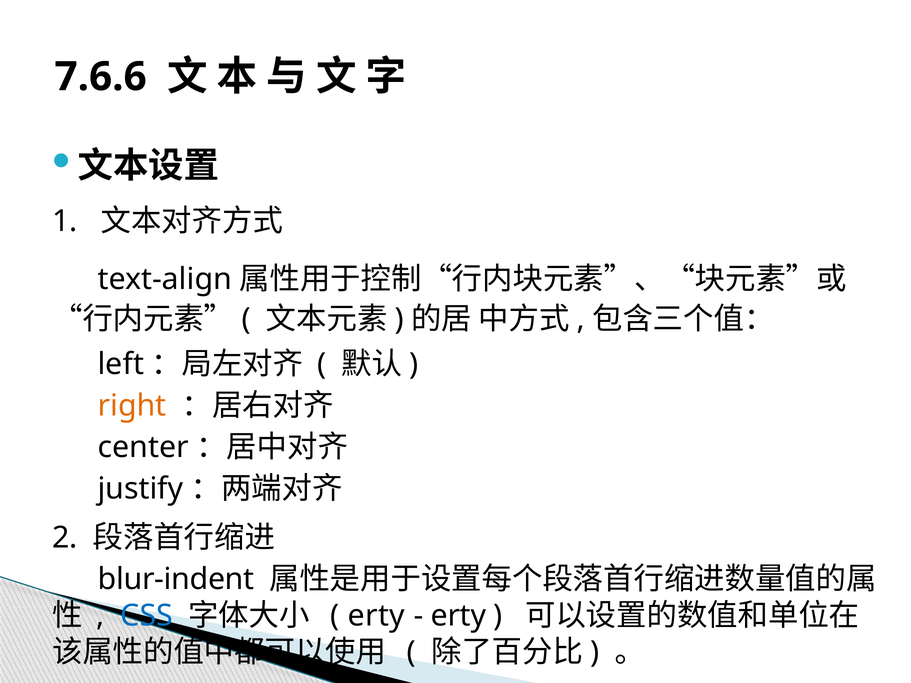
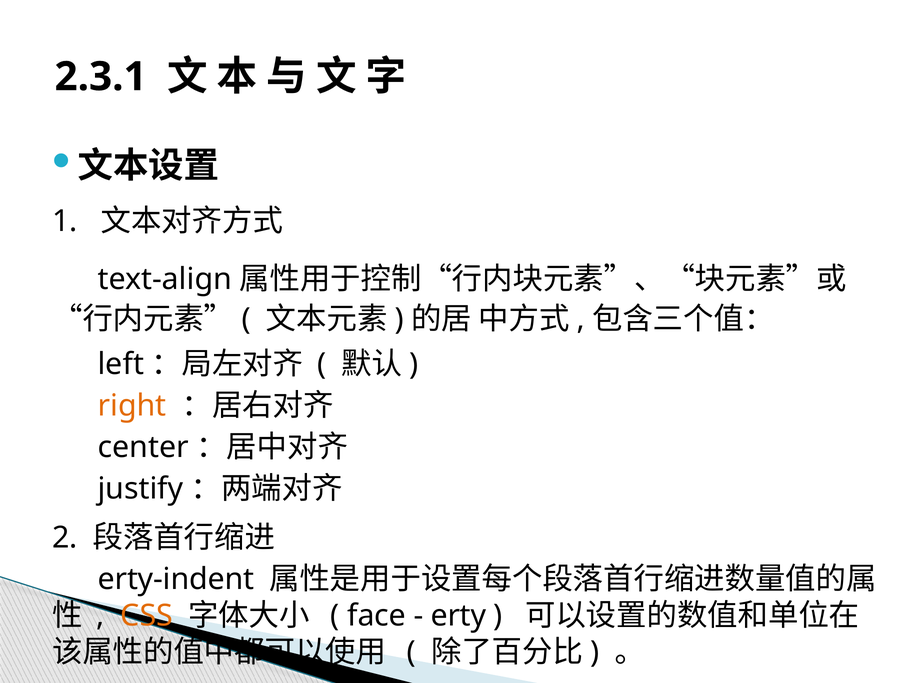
7.6.6: 7.6.6 -> 2.3.1
blur-indent: blur-indent -> erty-indent
CSS colour: blue -> orange
erty at (376, 616): erty -> face
